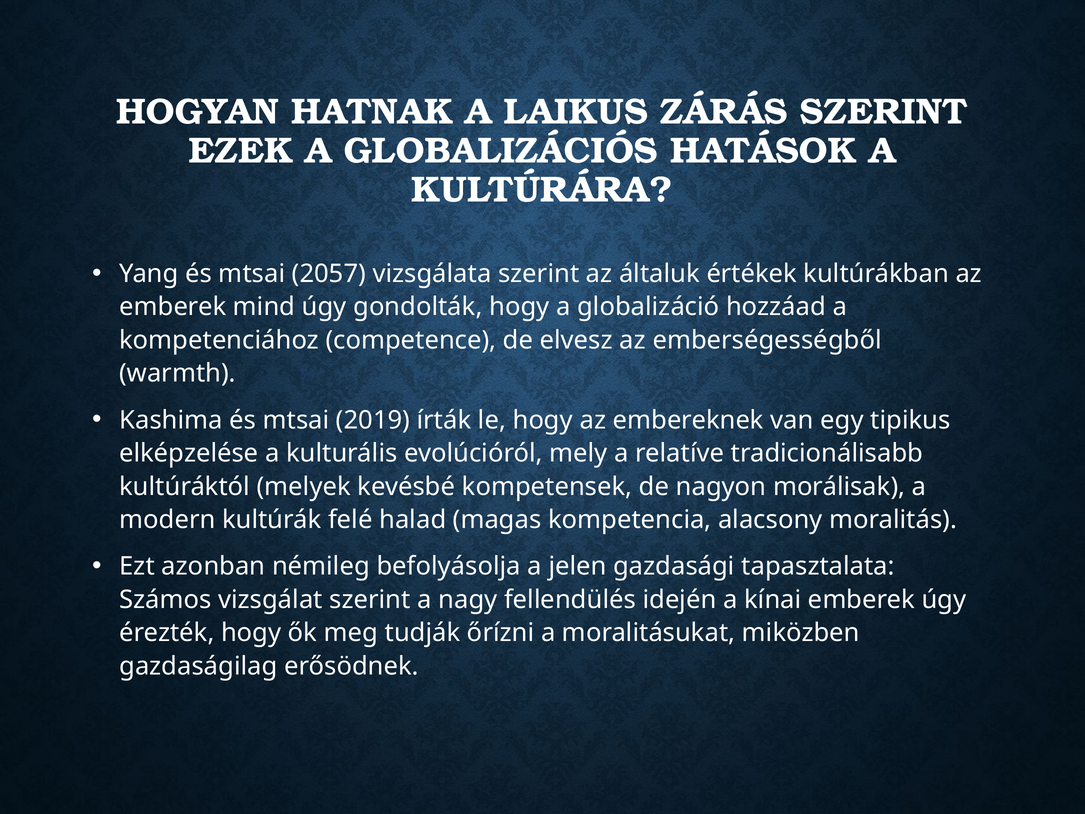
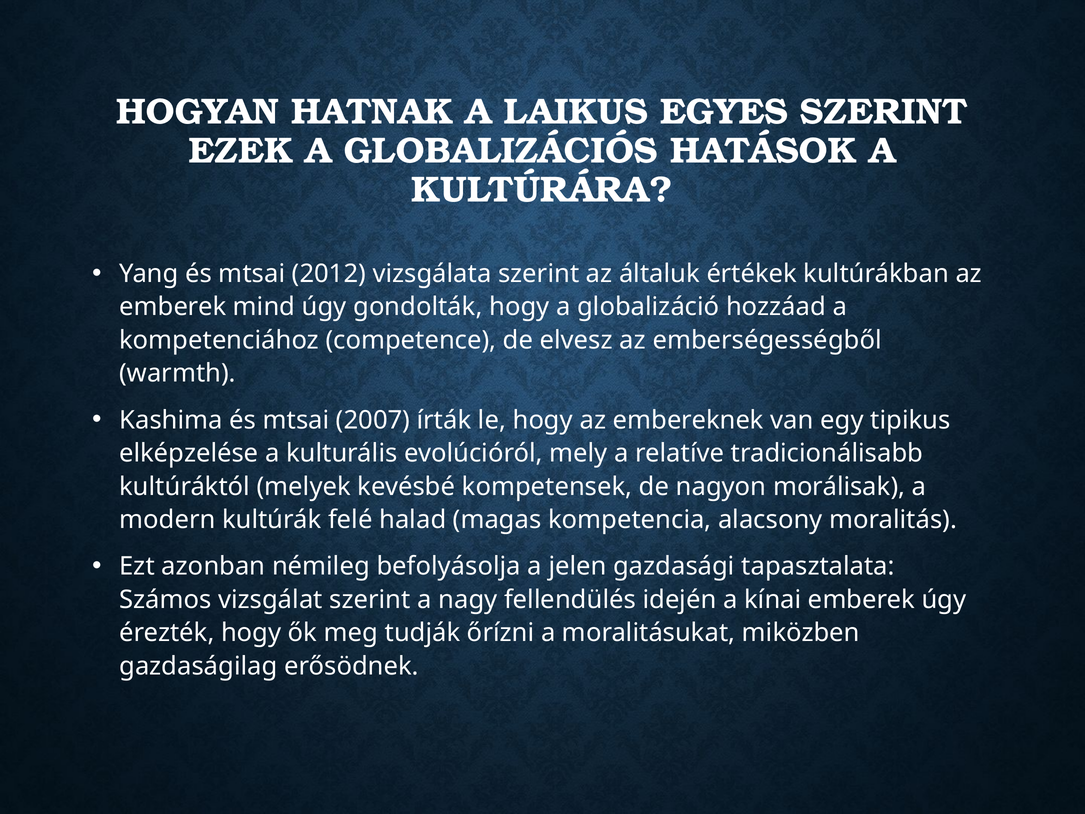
ZÁRÁS: ZÁRÁS -> EGYES
2057: 2057 -> 2012
2019: 2019 -> 2007
